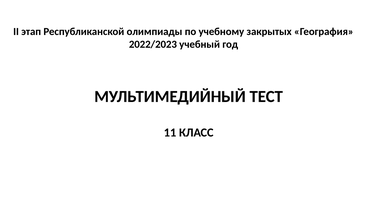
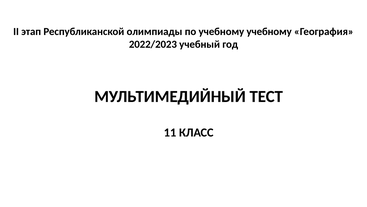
учебному закрытых: закрытых -> учебному
